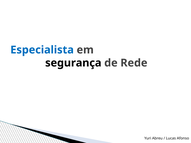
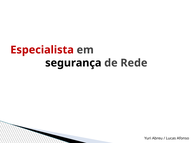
Especialista colour: blue -> red
